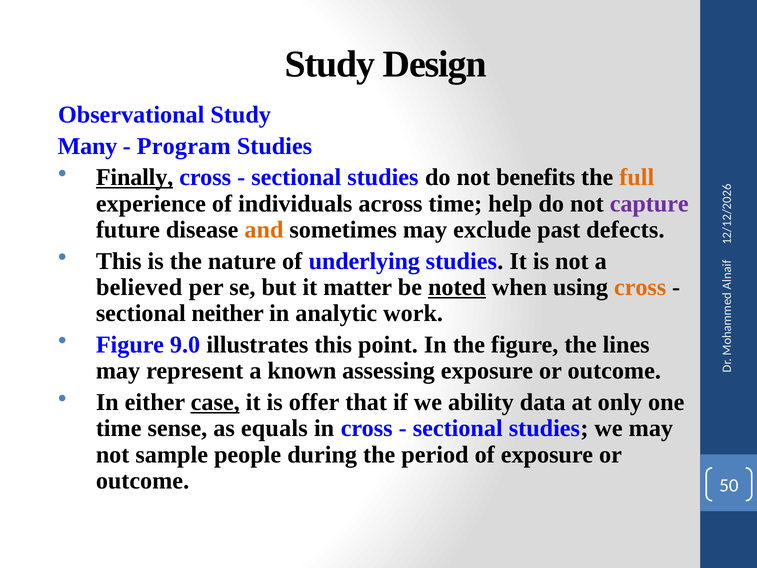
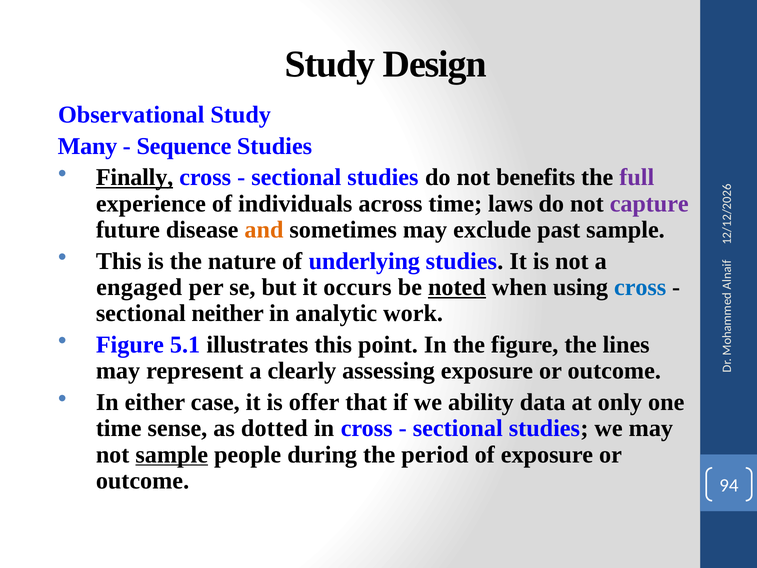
Program: Program -> Sequence
full colour: orange -> purple
help: help -> laws
past defects: defects -> sample
believed: believed -> engaged
matter: matter -> occurs
cross at (640, 287) colour: orange -> blue
9.0: 9.0 -> 5.1
known: known -> clearly
case underline: present -> none
equals: equals -> dotted
sample at (172, 454) underline: none -> present
50: 50 -> 94
